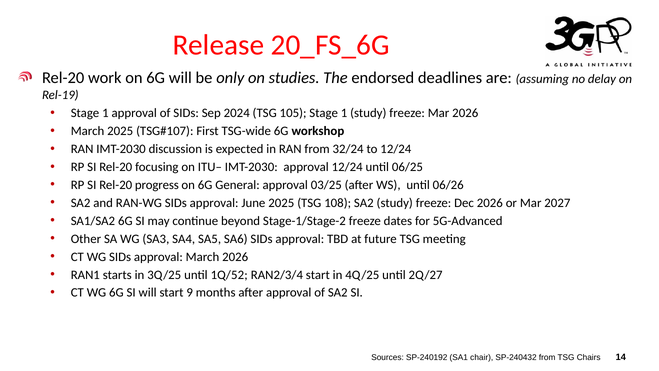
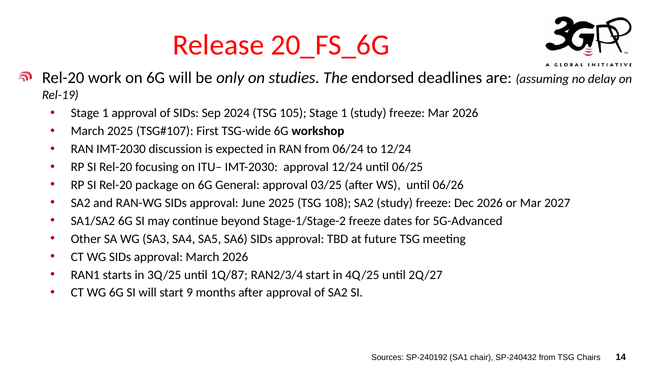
32/24: 32/24 -> 06/24
progress: progress -> package
1Q/52: 1Q/52 -> 1Q/87
